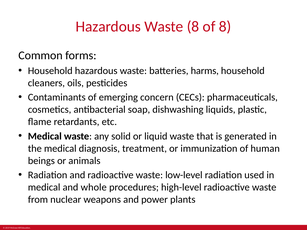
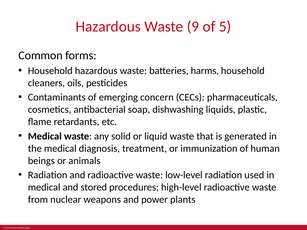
Waste 8: 8 -> 9
of 8: 8 -> 5
whole: whole -> stored
